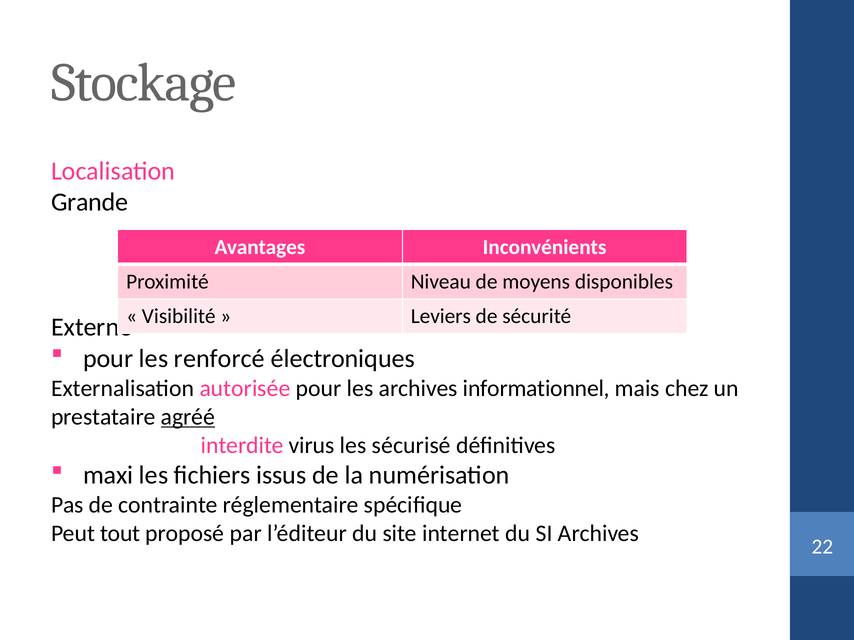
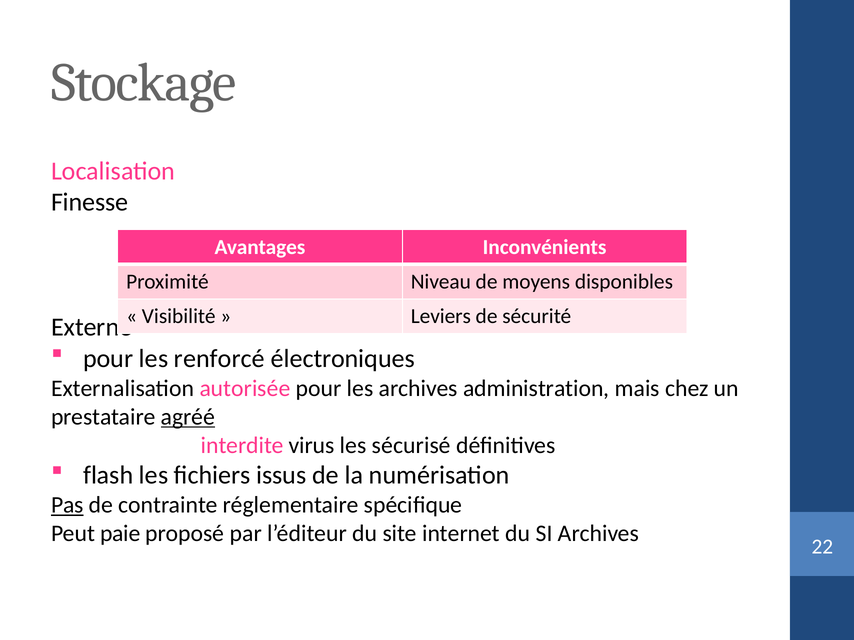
Grande: Grande -> Finesse
informationnel: informationnel -> administration
maxi: maxi -> flash
Pas underline: none -> present
tout: tout -> paie
